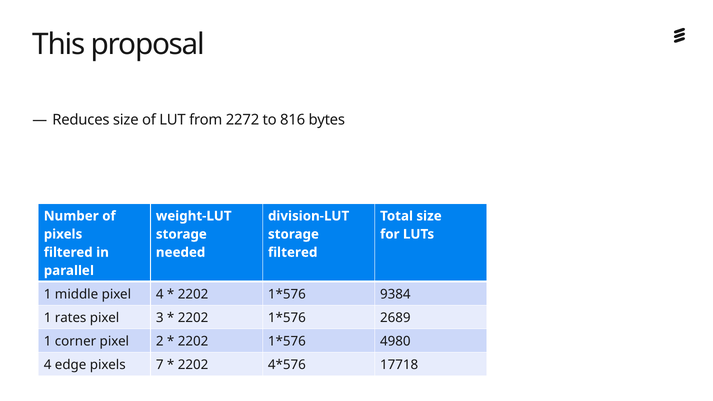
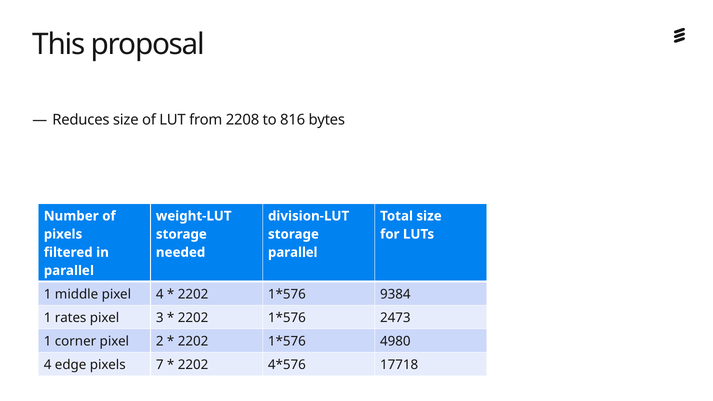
2272: 2272 -> 2208
filtered at (293, 252): filtered -> parallel
2689: 2689 -> 2473
